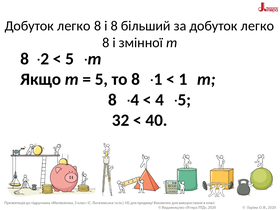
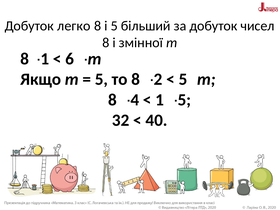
і 8: 8 -> 5
за добуток легко: легко -> чисел
2 at (45, 59): 2 -> 1
5 at (70, 59): 5 -> 6
1 at (158, 79): 1 -> 2
1 at (183, 79): 1 -> 5
4 at (160, 100): 4 -> 1
